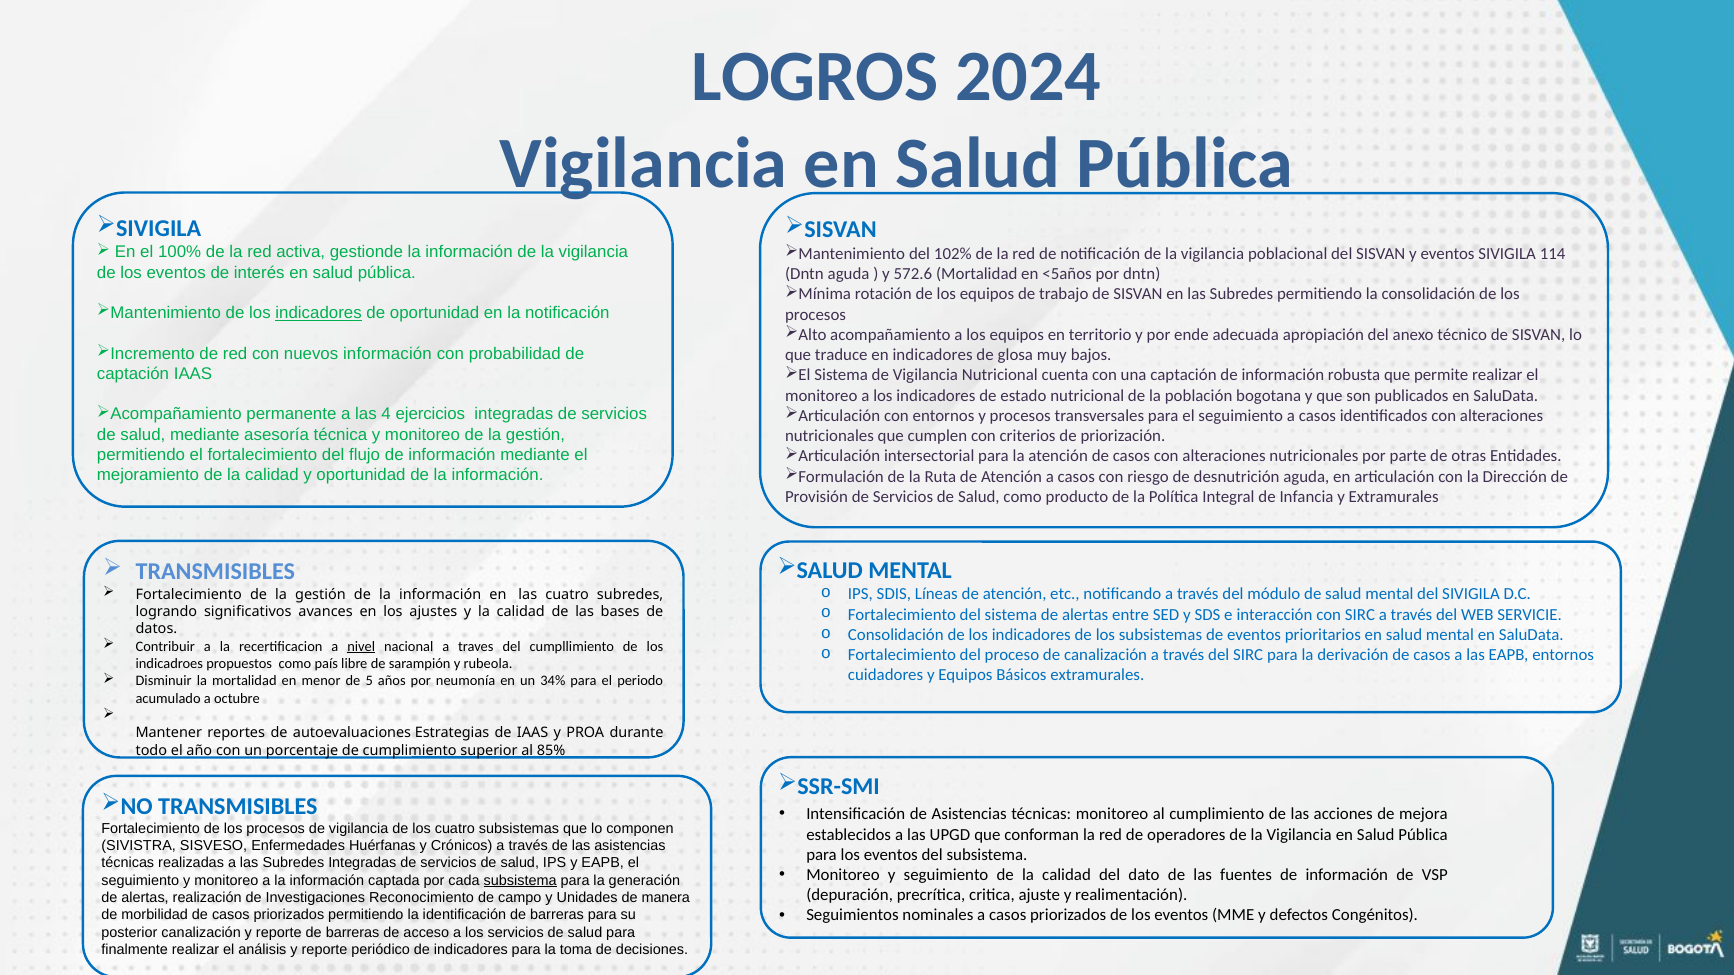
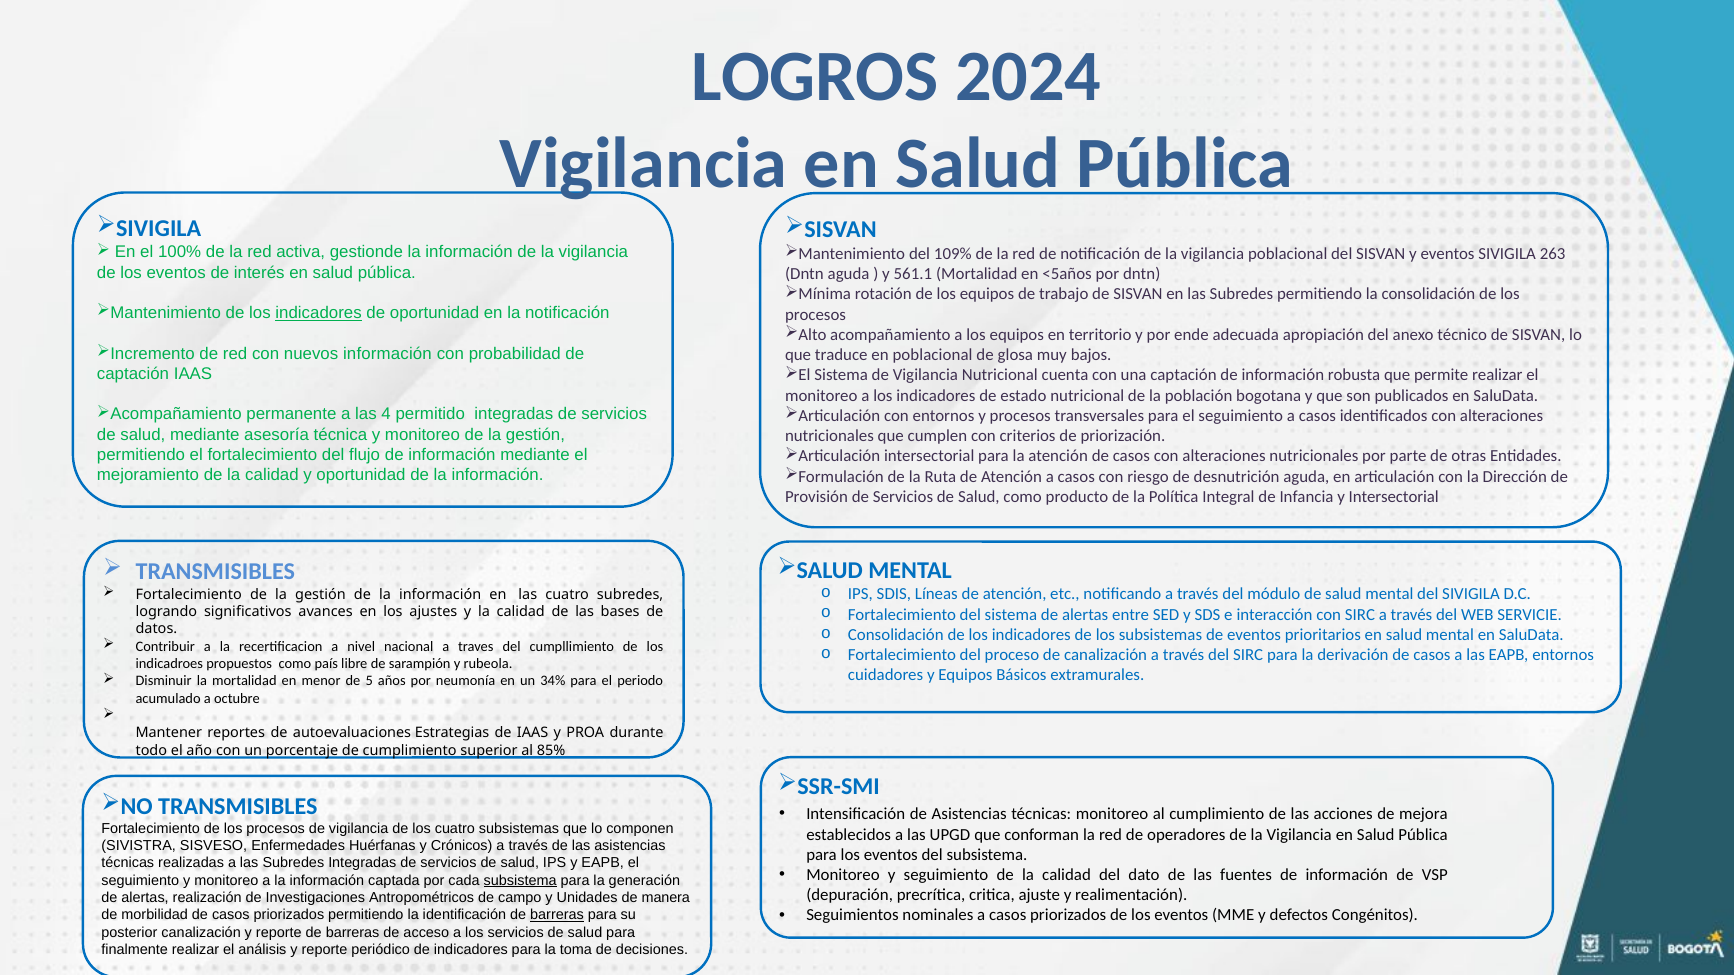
102%: 102% -> 109%
114: 114 -> 263
572.6: 572.6 -> 561.1
en indicadores: indicadores -> poblacional
ejercicios: ejercicios -> permitido
y Extramurales: Extramurales -> Intersectorial
nivel underline: present -> none
Reconocimiento: Reconocimiento -> Antropométricos
barreras at (557, 916) underline: none -> present
